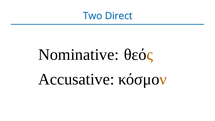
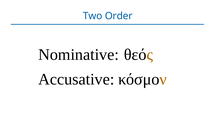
Direct: Direct -> Order
